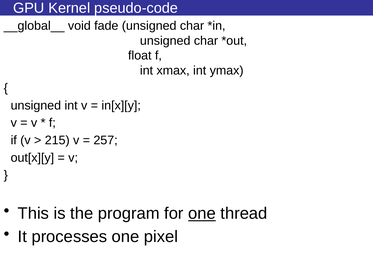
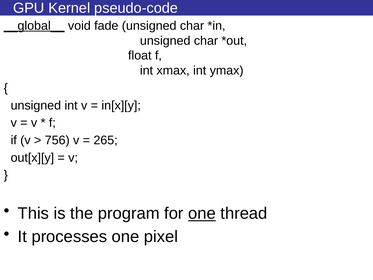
__global__ underline: none -> present
215: 215 -> 756
257: 257 -> 265
